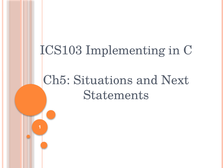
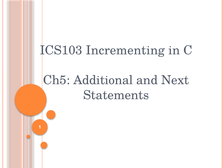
Implementing: Implementing -> Incrementing
Situations: Situations -> Additional
